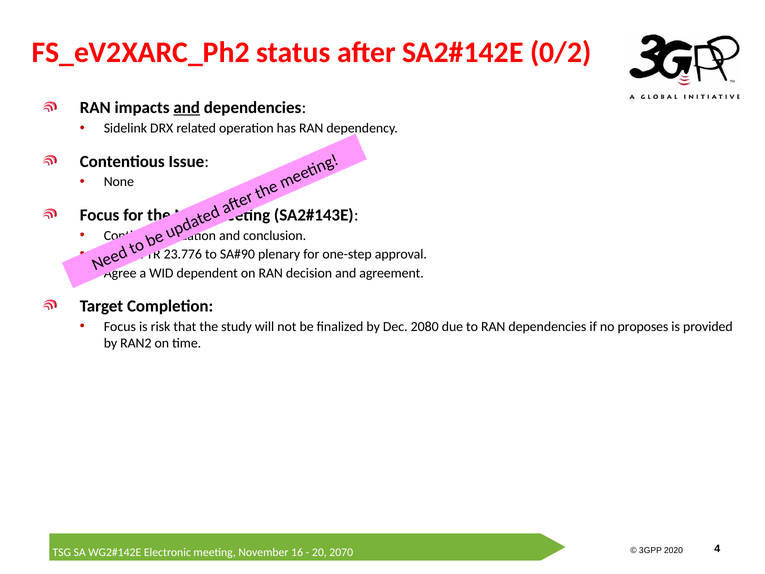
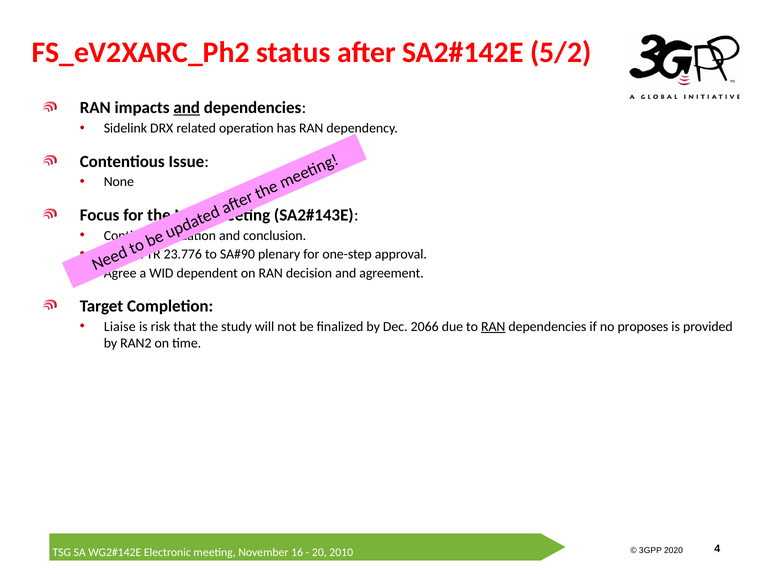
0/2: 0/2 -> 5/2
Focus at (120, 326): Focus -> Liaise
2080: 2080 -> 2066
RAN at (493, 326) underline: none -> present
2070: 2070 -> 2010
